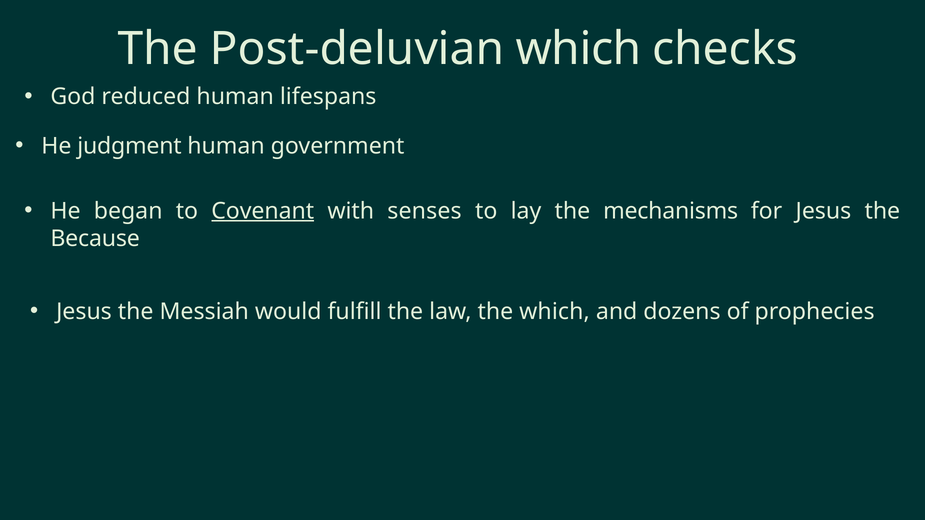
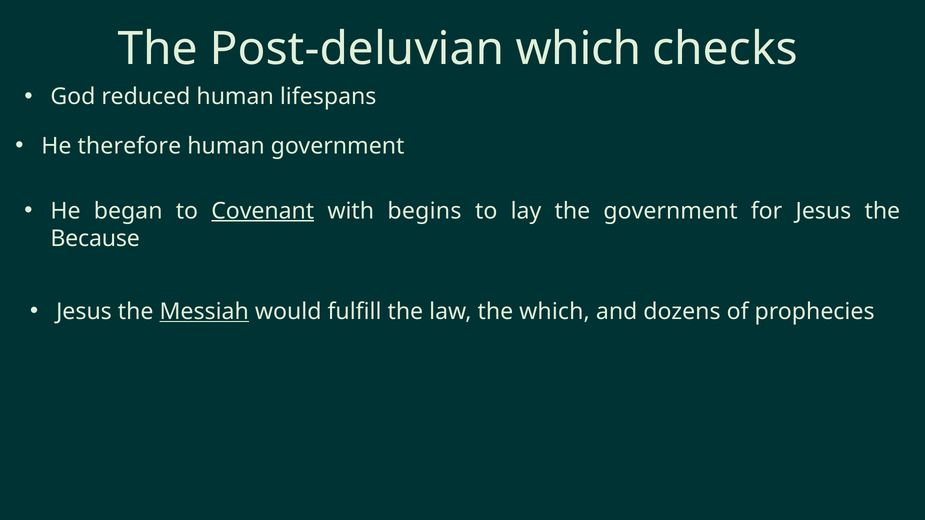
judgment: judgment -> therefore
senses: senses -> begins
the mechanisms: mechanisms -> government
Messiah underline: none -> present
